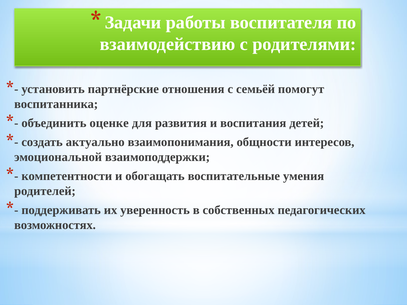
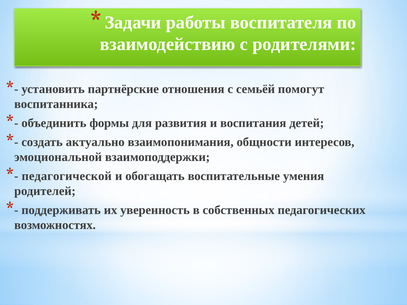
оценке: оценке -> формы
компетентности: компетентности -> педагогической
